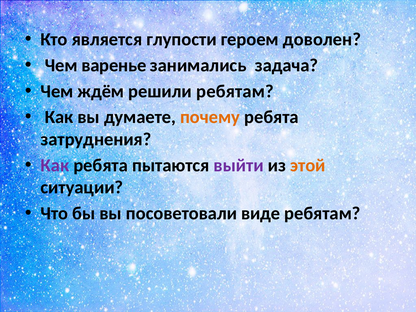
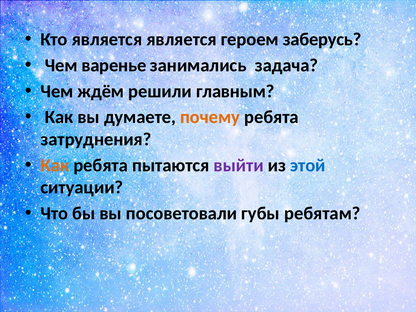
является глупости: глупости -> является
доволен: доволен -> заберусь
решили ребятам: ребятам -> главным
Как at (55, 165) colour: purple -> orange
этой colour: orange -> blue
виде: виде -> губы
